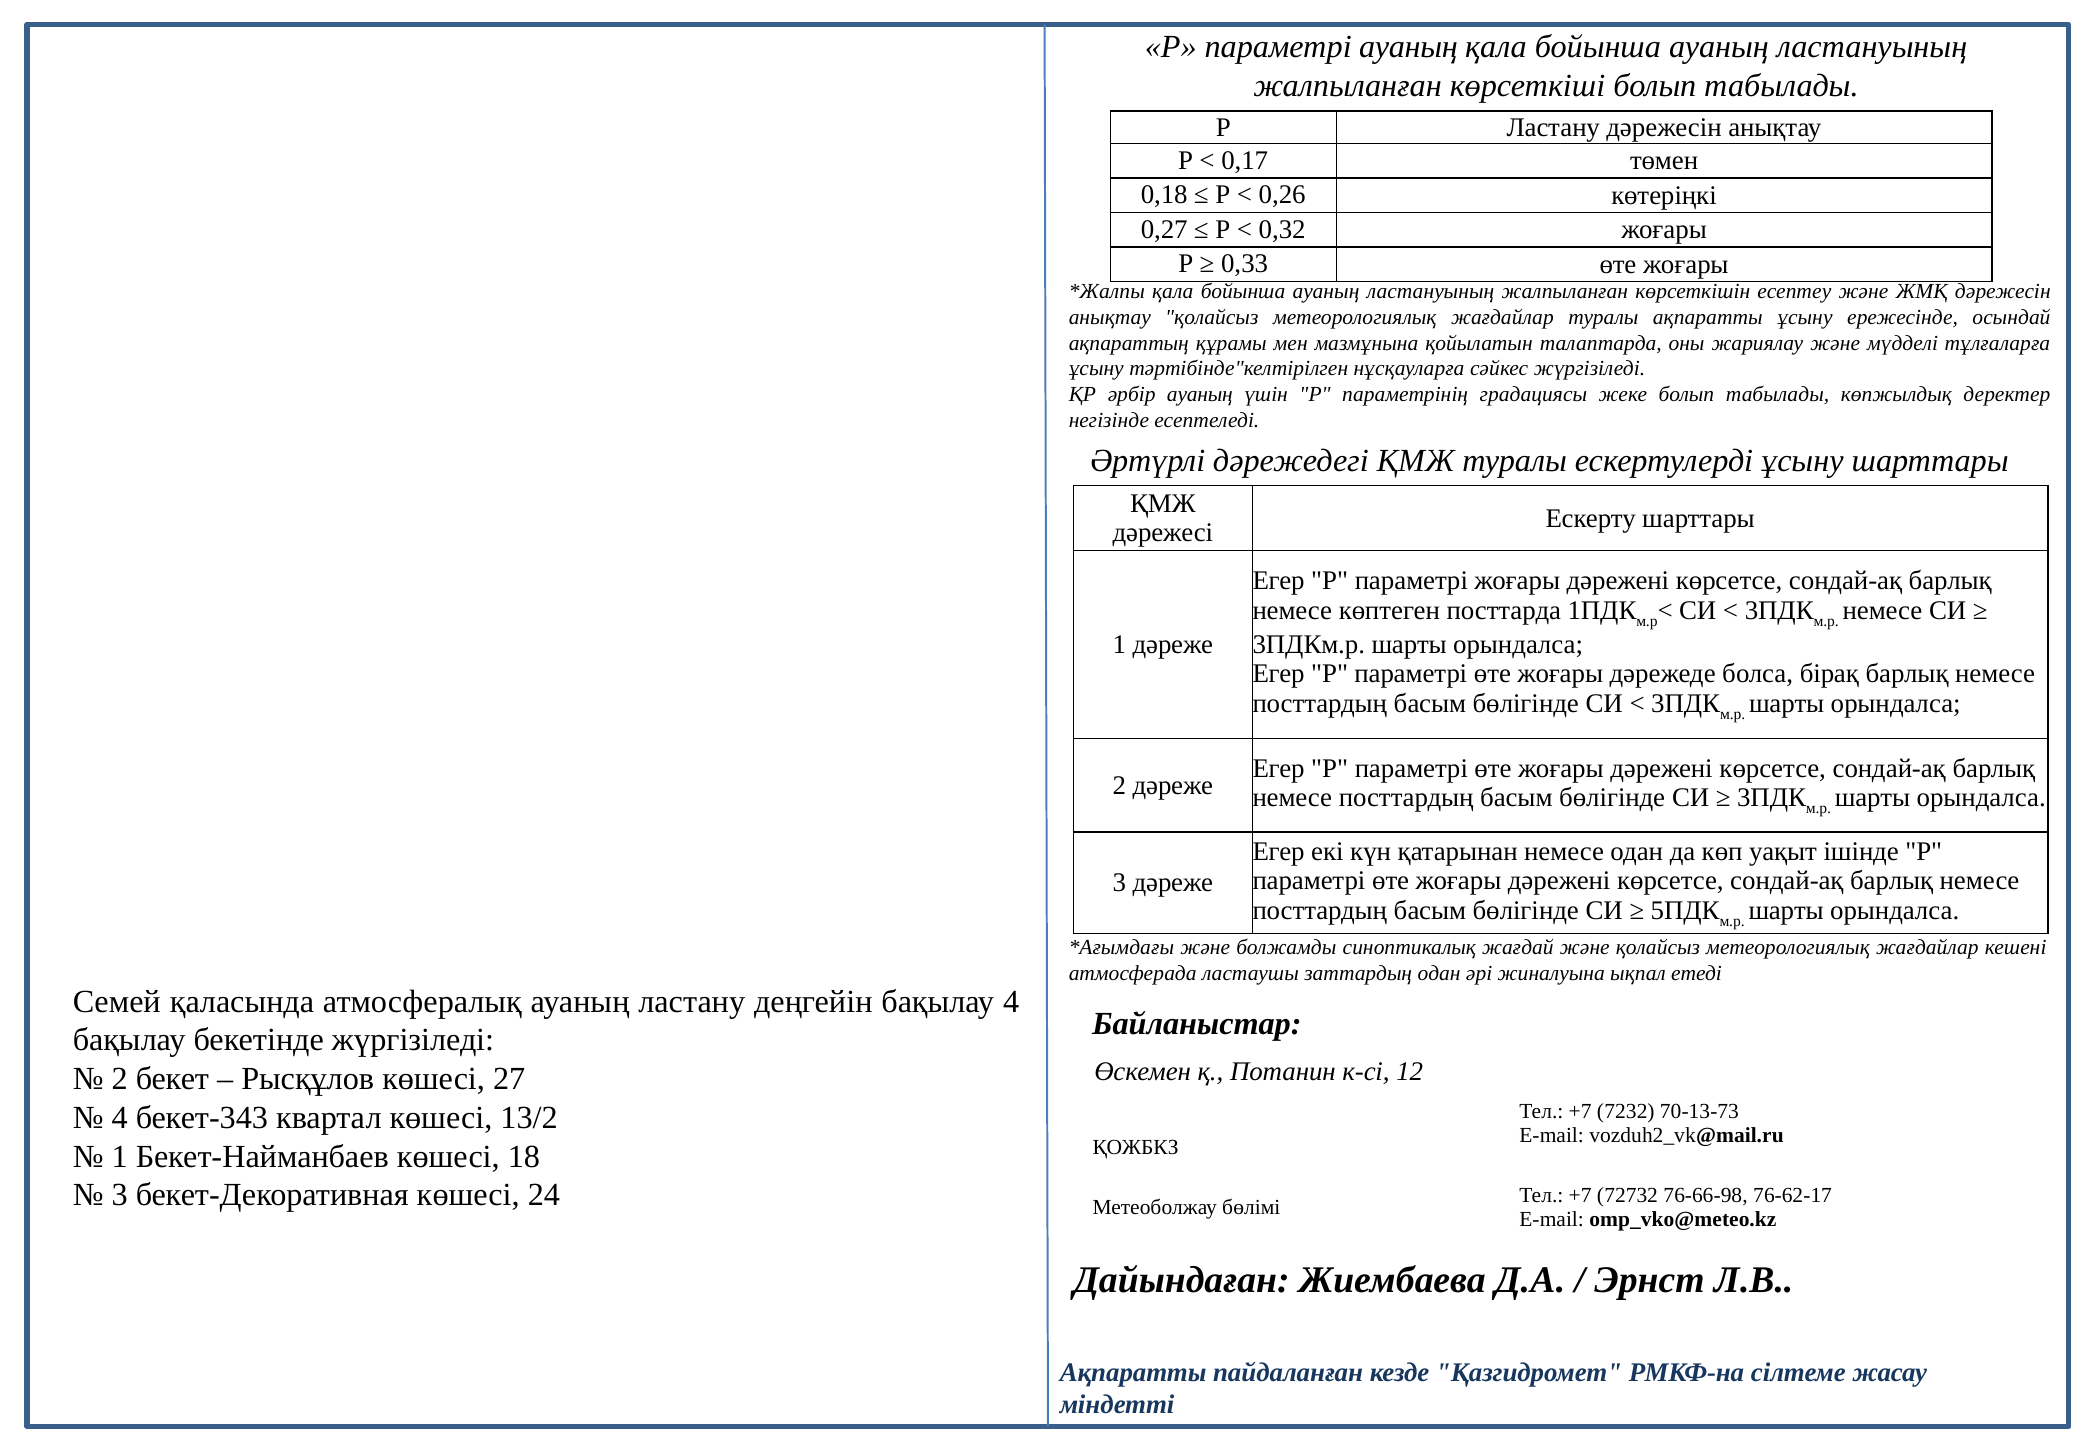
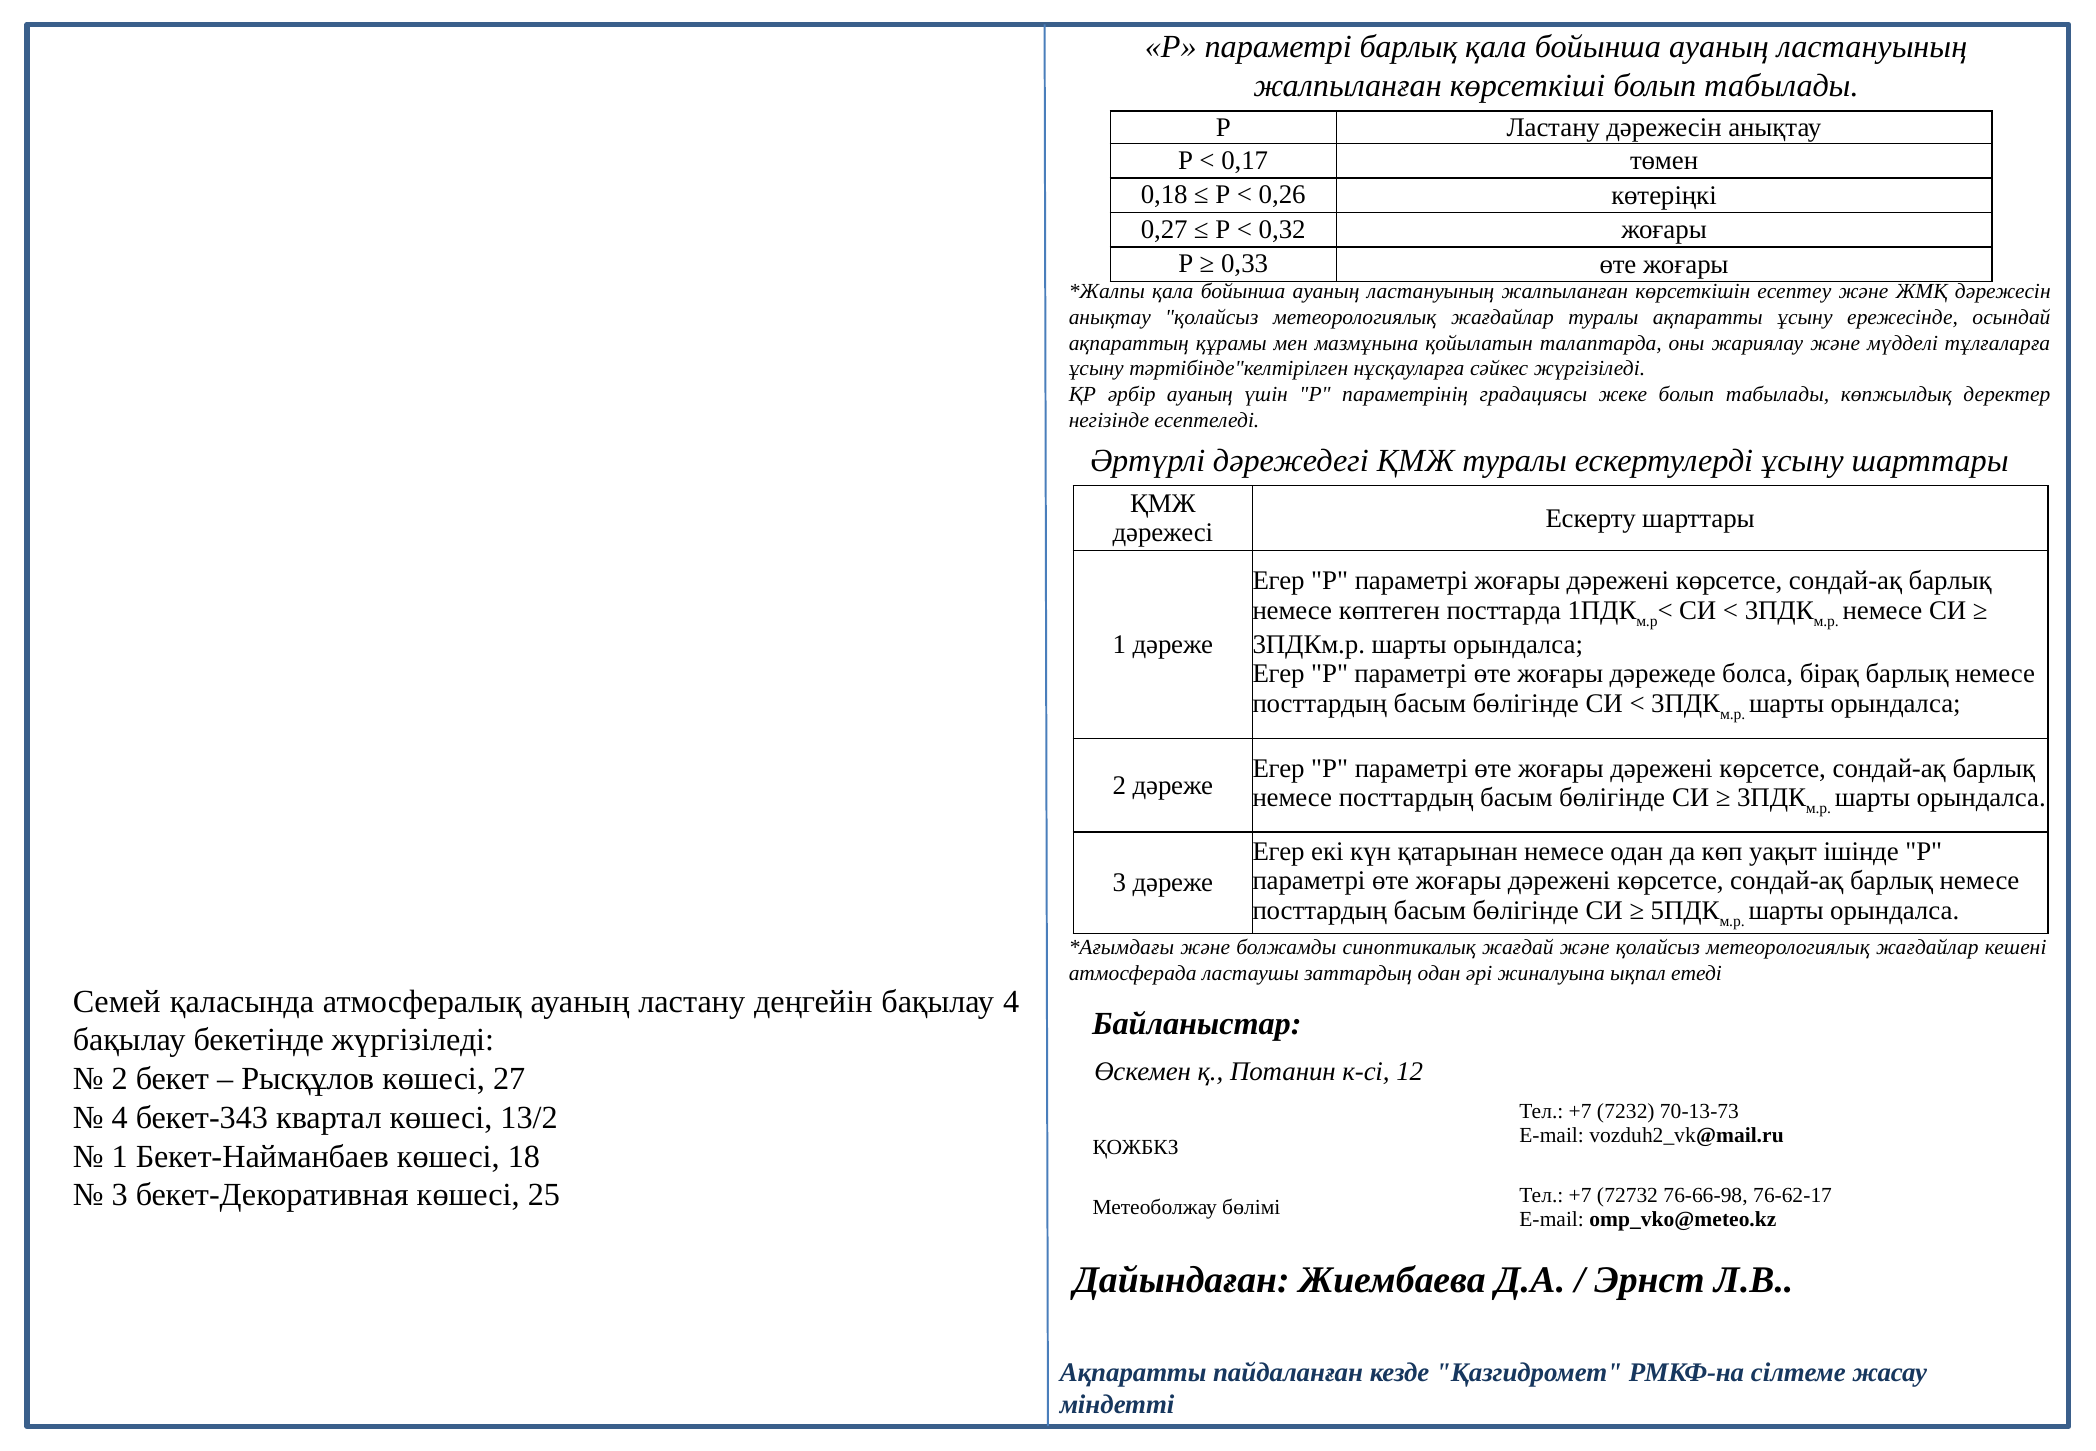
параметрі ауаның: ауаның -> барлық
24: 24 -> 25
